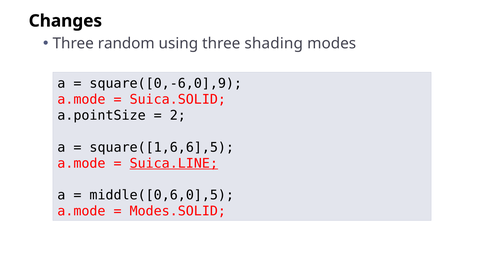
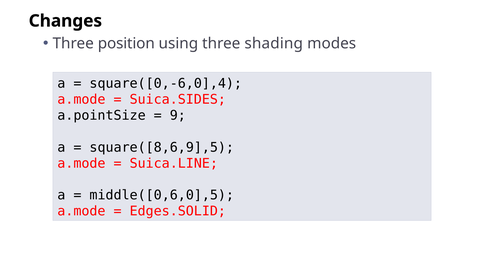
random: random -> position
square([0,-6,0],9: square([0,-6,0],9 -> square([0,-6,0],4
Suica.SOLID: Suica.SOLID -> Suica.SIDES
2: 2 -> 9
square([1,6,6],5: square([1,6,6],5 -> square([8,6,9],5
Suica.LINE underline: present -> none
Modes.SOLID: Modes.SOLID -> Edges.SOLID
